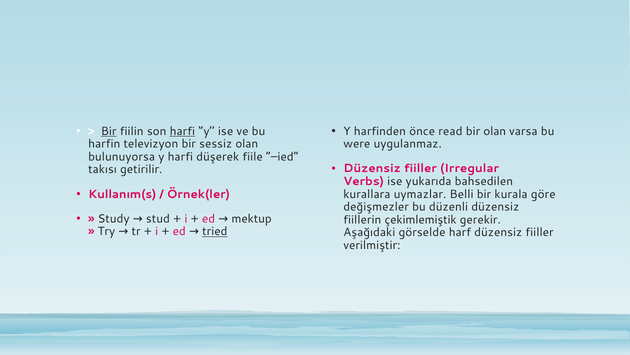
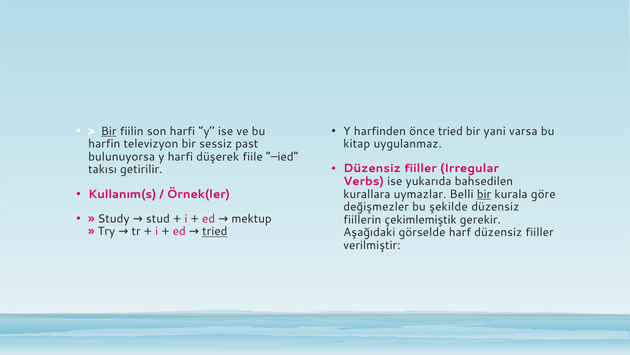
harfi at (182, 131) underline: present -> none
önce read: read -> tried
bir olan: olan -> yani
sessiz olan: olan -> past
were: were -> kitap
bir at (484, 194) underline: none -> present
düzenli: düzenli -> şekilde
